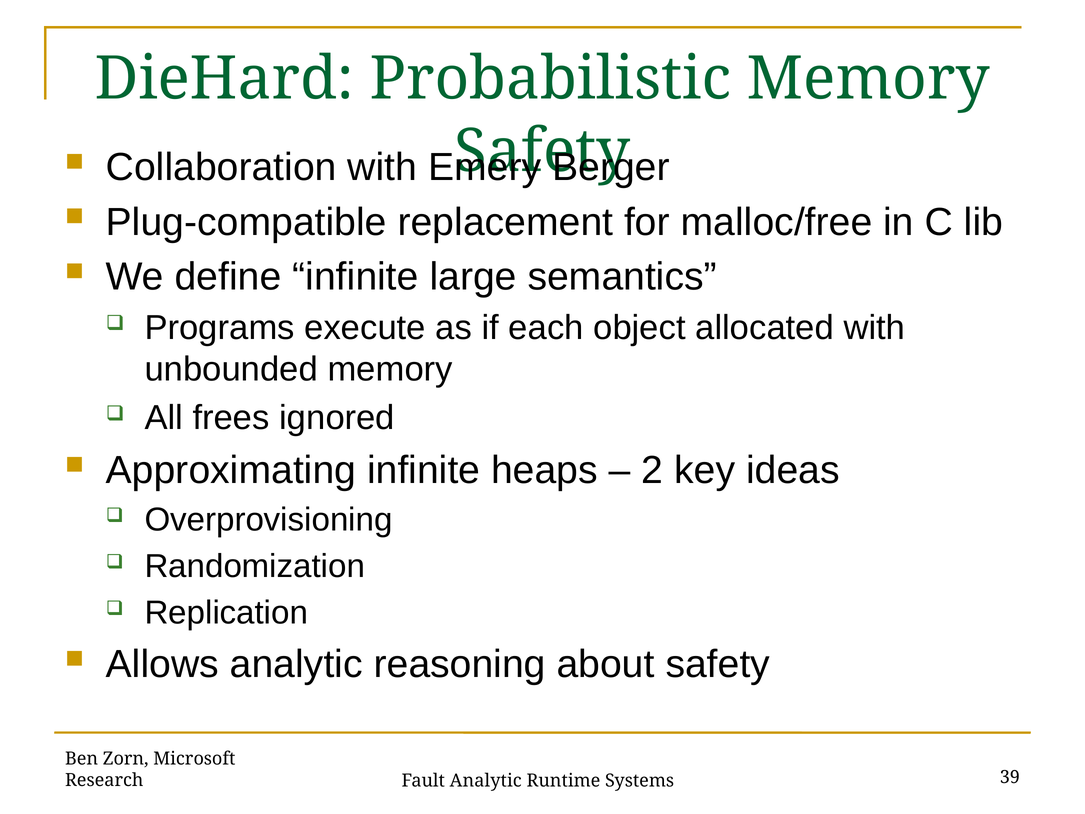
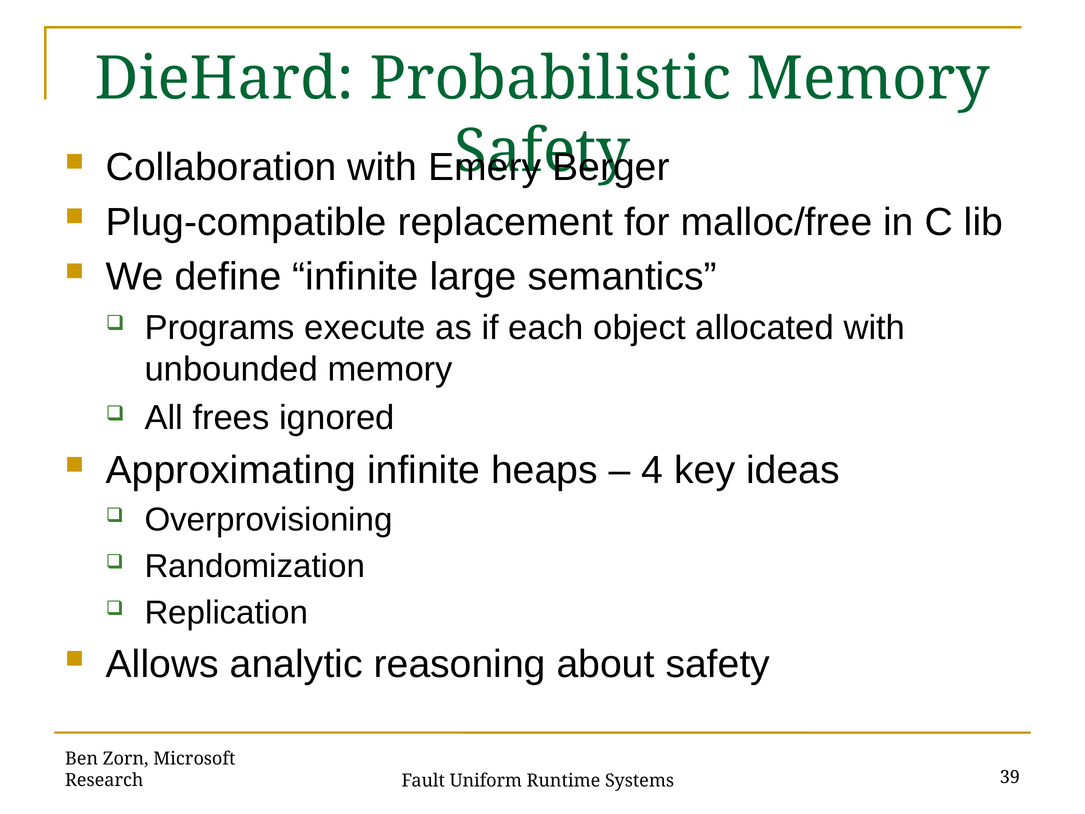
2: 2 -> 4
Fault Analytic: Analytic -> Uniform
